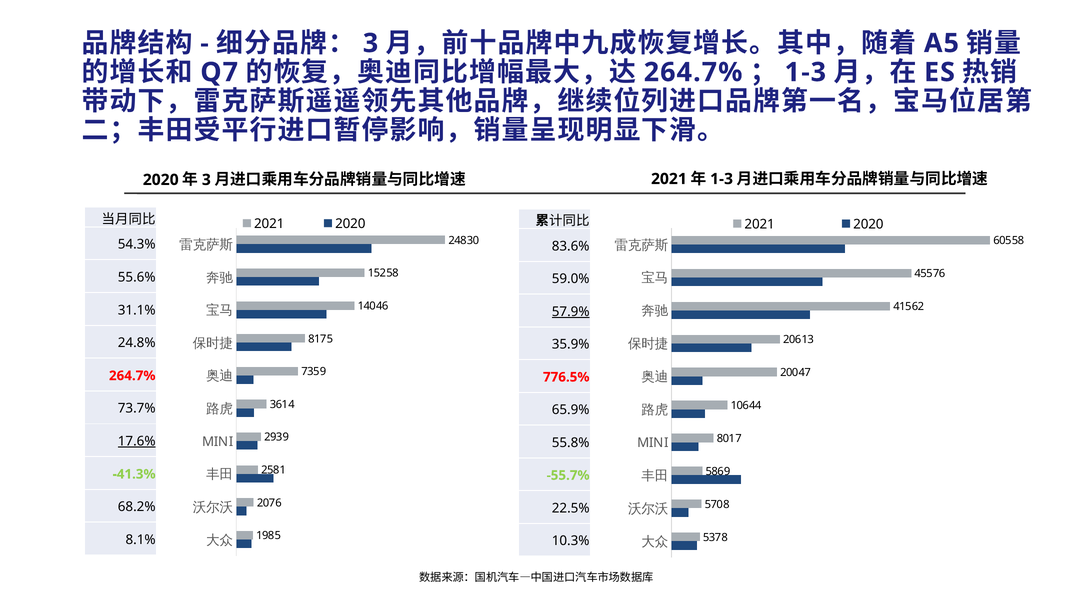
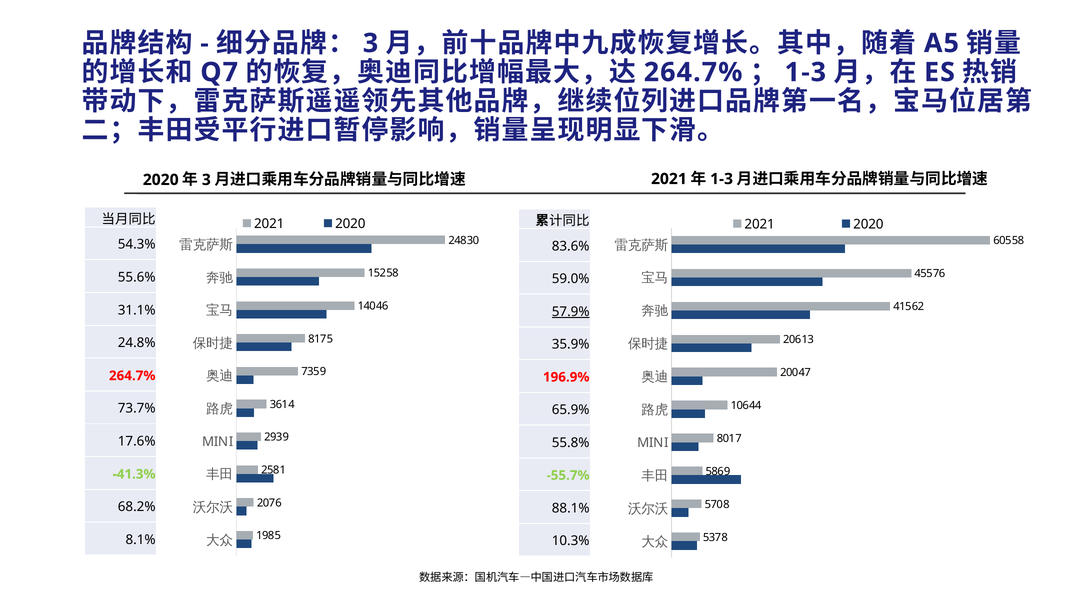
776.5%: 776.5% -> 196.9%
17.6% underline: present -> none
22.5%: 22.5% -> 88.1%
